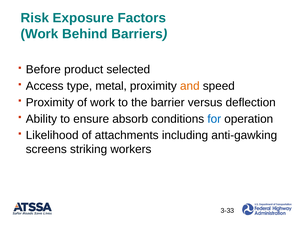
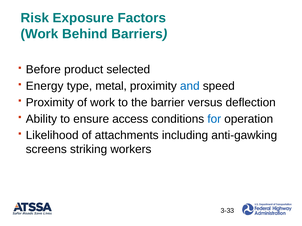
Access: Access -> Energy
and colour: orange -> blue
absorb: absorb -> access
